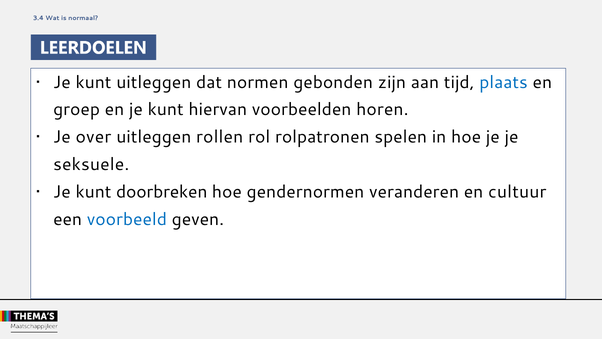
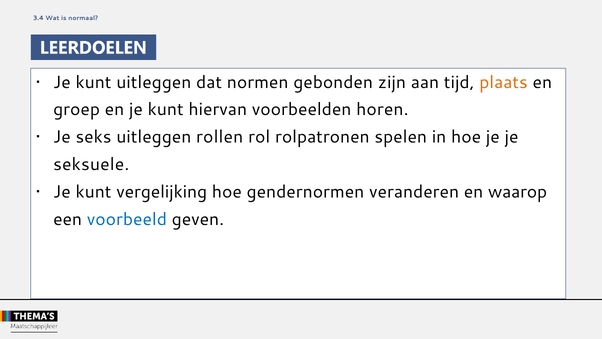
plaats colour: blue -> orange
over: over -> seks
doorbreken: doorbreken -> vergelijking
cultuur: cultuur -> waarop
